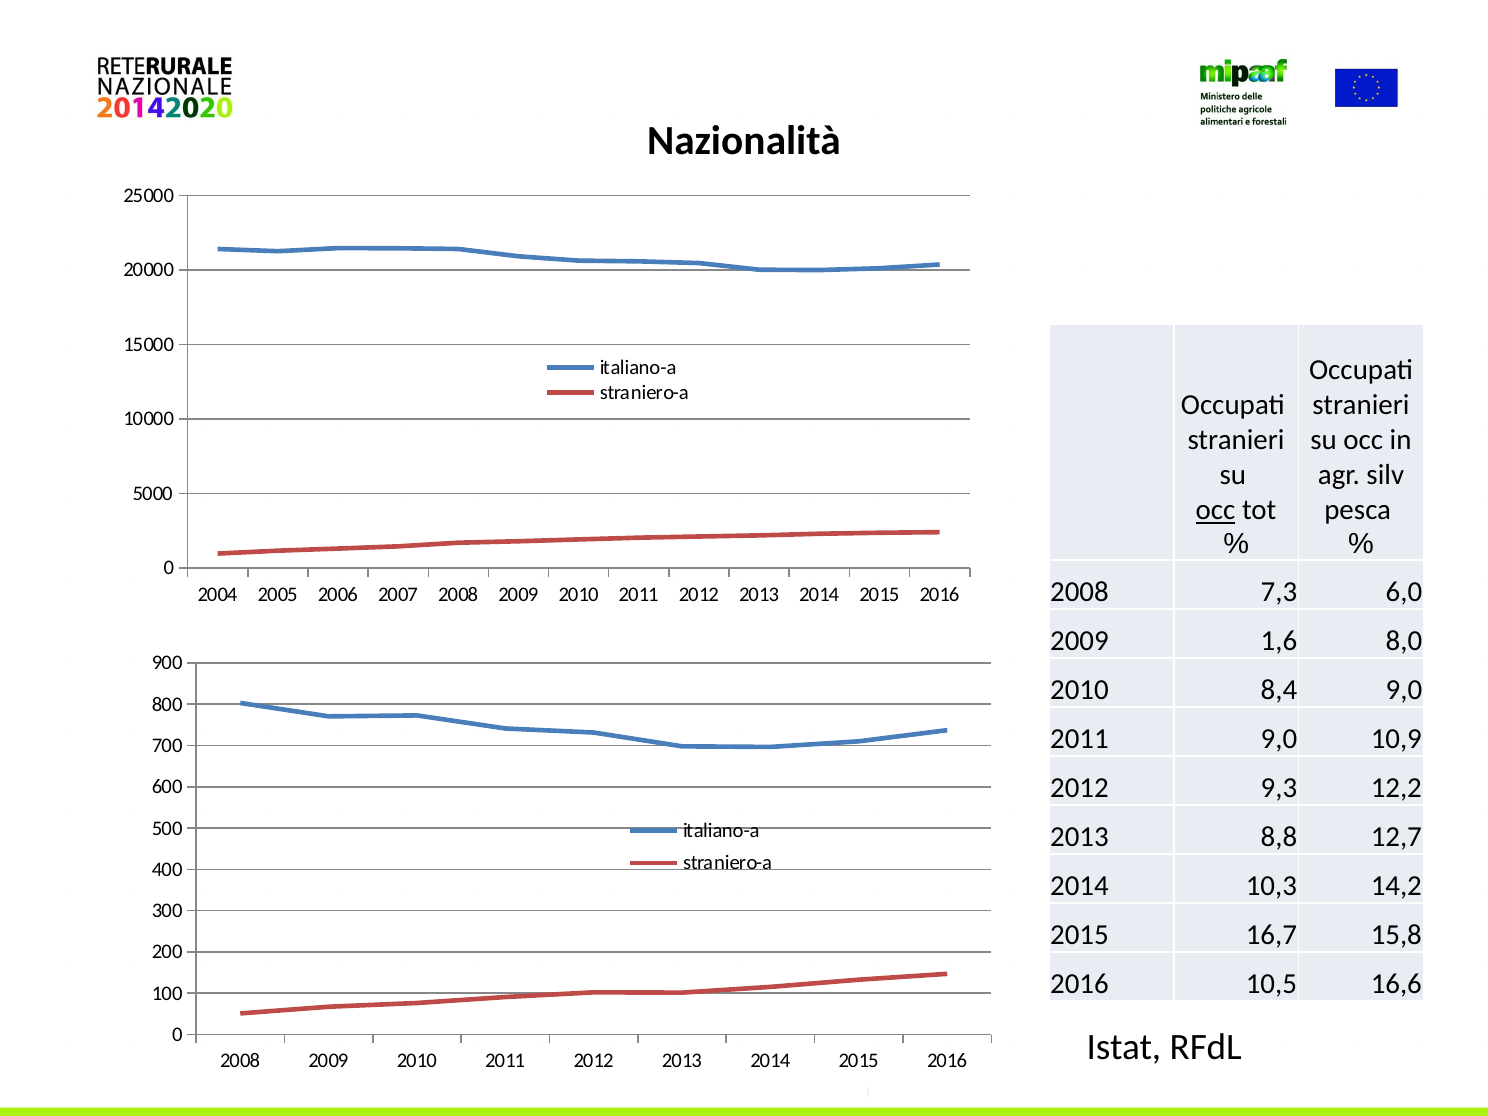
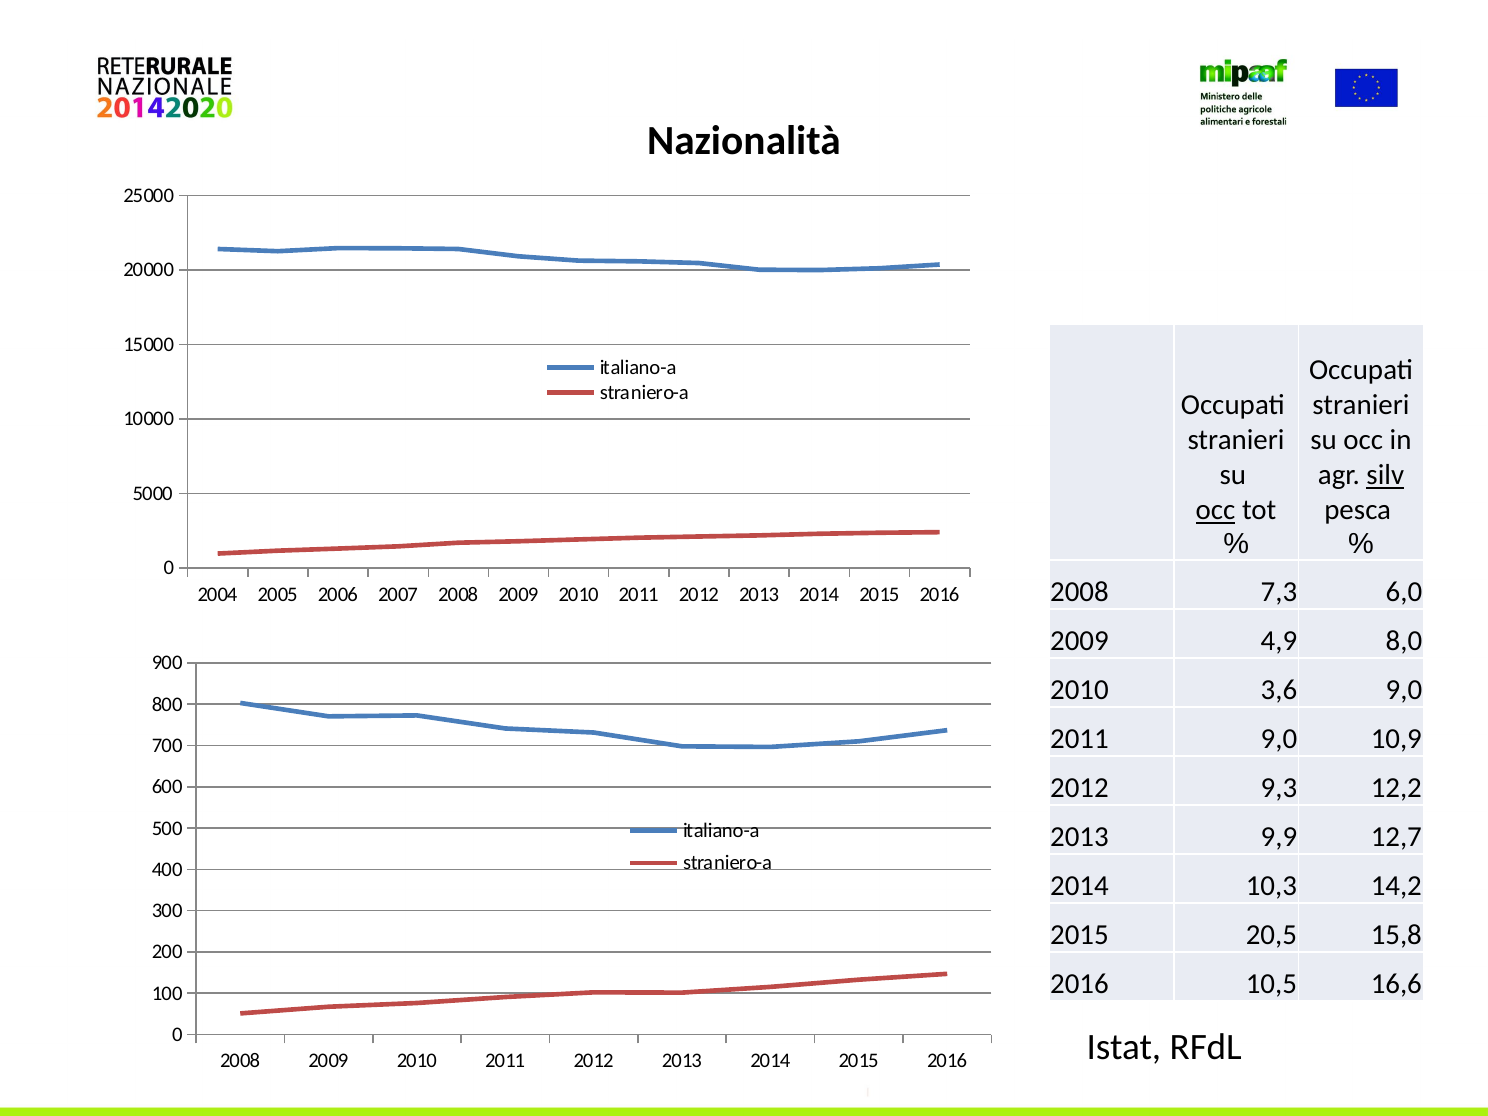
silv underline: none -> present
1,6: 1,6 -> 4,9
8,4: 8,4 -> 3,6
8,8: 8,8 -> 9,9
16,7: 16,7 -> 20,5
